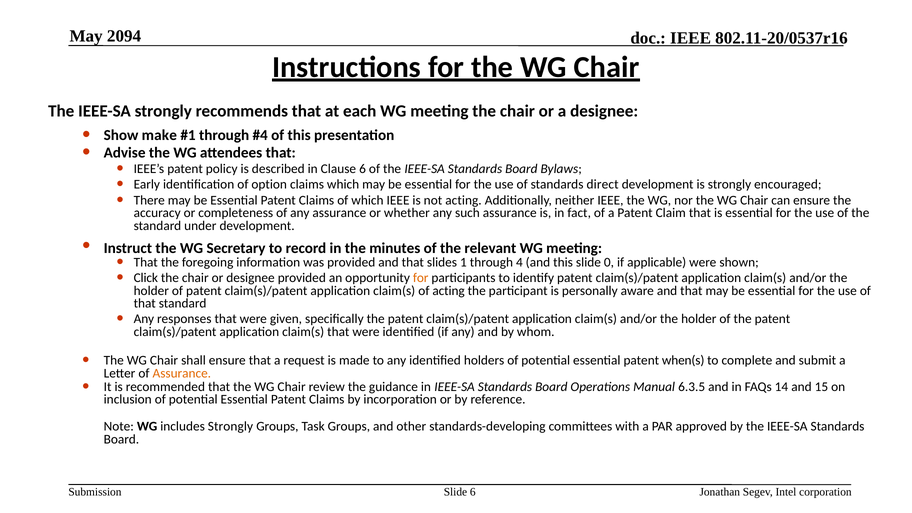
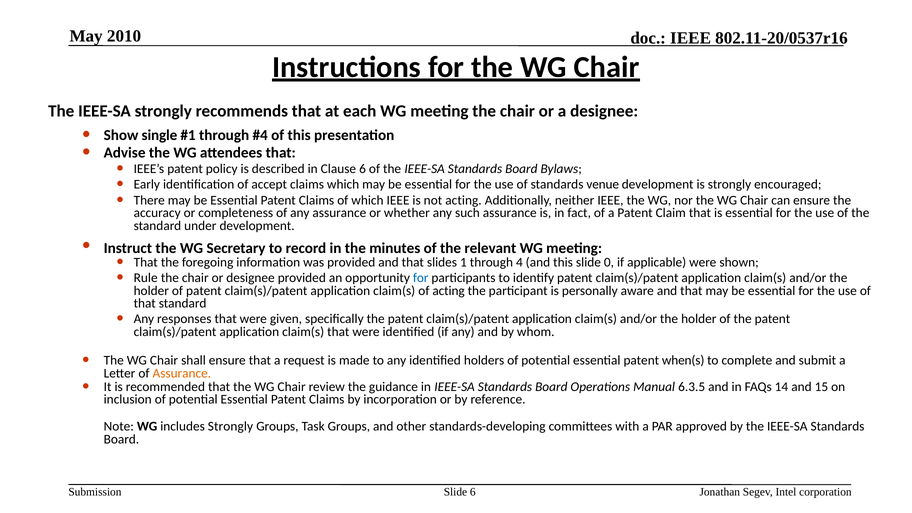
2094: 2094 -> 2010
make: make -> single
option: option -> accept
direct: direct -> venue
Click: Click -> Rule
for at (421, 278) colour: orange -> blue
